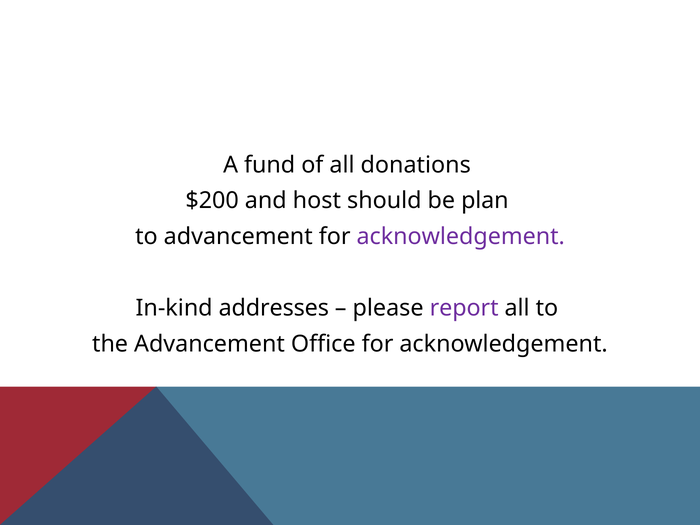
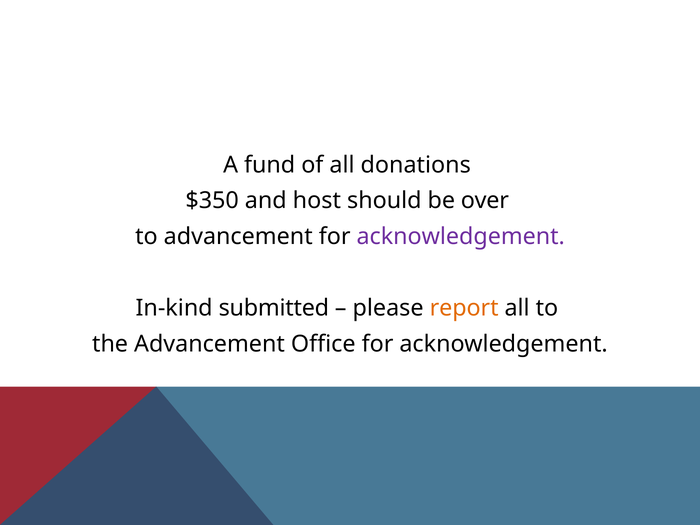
$200: $200 -> $350
plan: plan -> over
addresses: addresses -> submitted
report colour: purple -> orange
